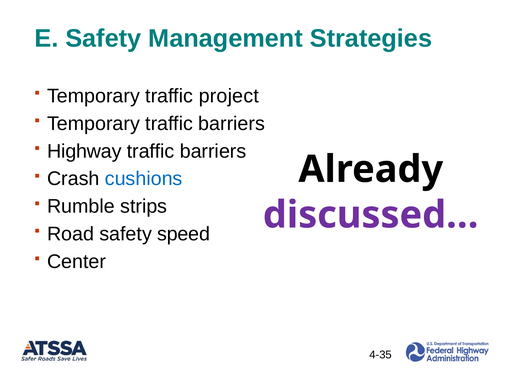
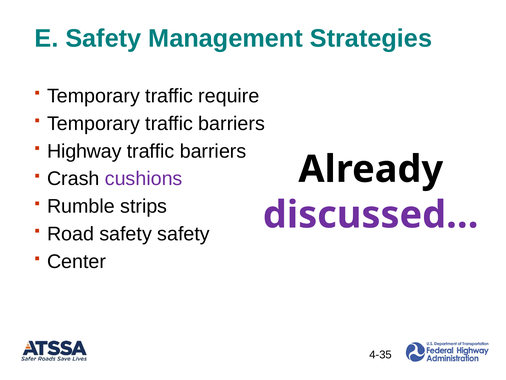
project: project -> require
cushions colour: blue -> purple
safety speed: speed -> safety
